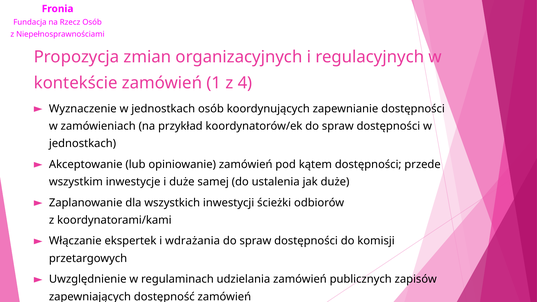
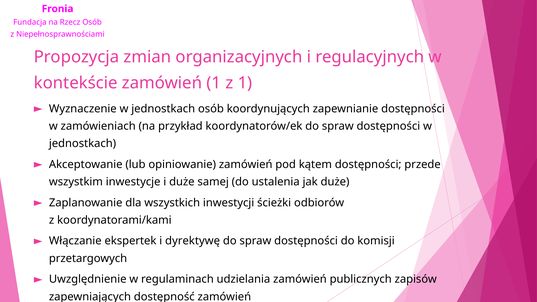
z 4: 4 -> 1
wdrażania: wdrażania -> dyrektywę
